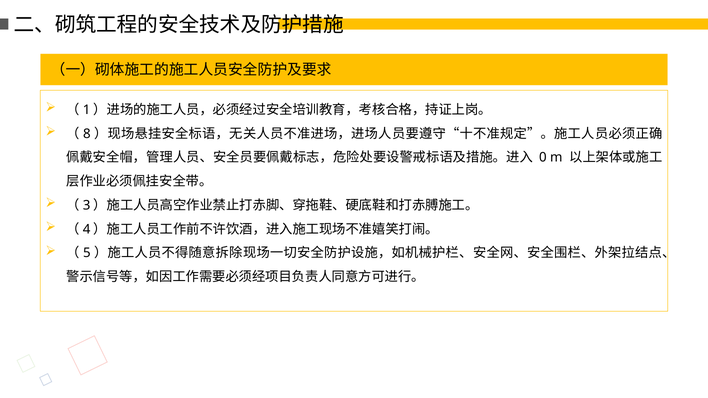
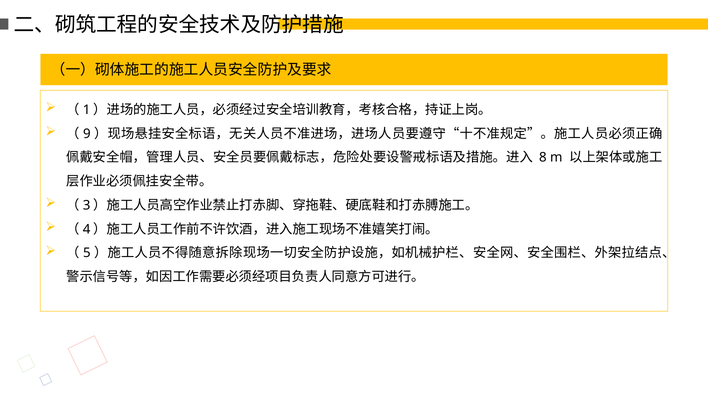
8: 8 -> 9
0: 0 -> 8
